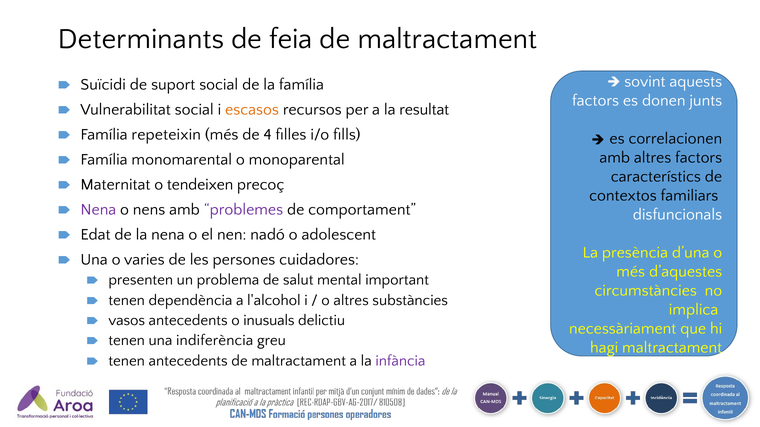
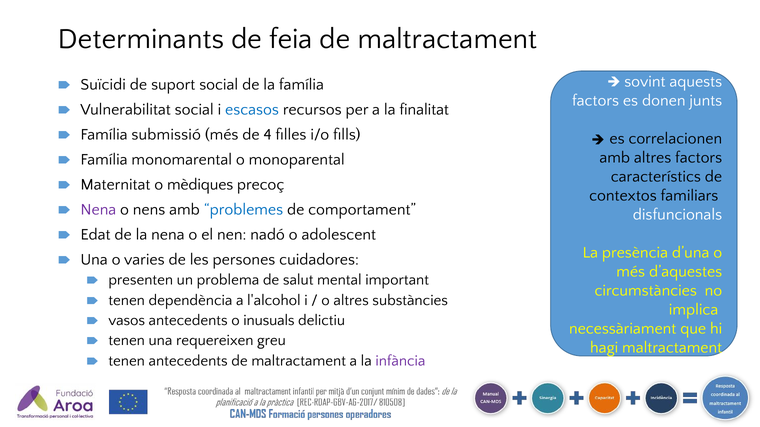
escasos colour: orange -> blue
resultat: resultat -> finalitat
repeteixin: repeteixin -> submissió
tendeixen: tendeixen -> mèdiques
problemes colour: purple -> blue
indiferència: indiferència -> requereixen
